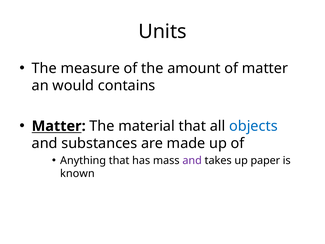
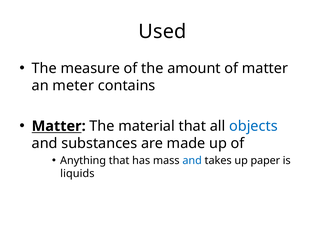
Units: Units -> Used
would: would -> meter
and at (192, 160) colour: purple -> blue
known: known -> liquids
